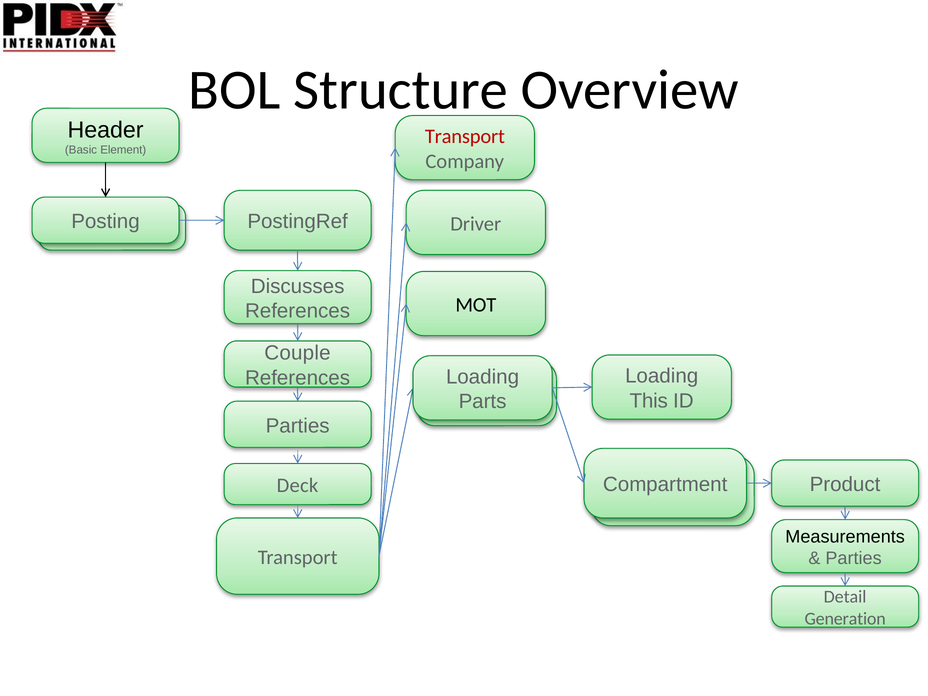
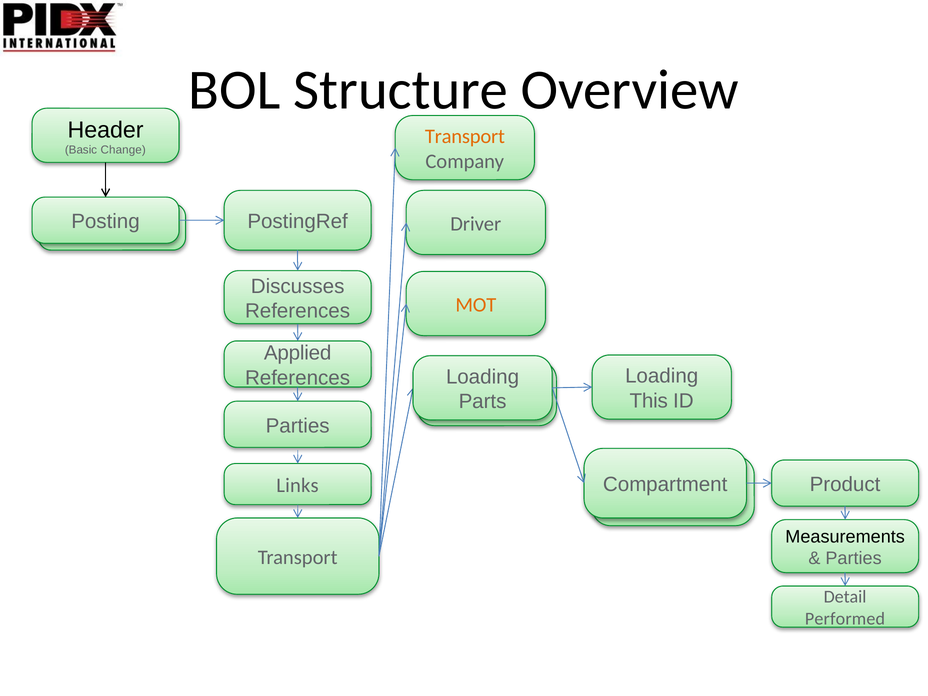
Transport at (465, 137) colour: red -> orange
Element: Element -> Change
MOT colour: black -> orange
Couple: Couple -> Applied
Deck: Deck -> Links
Generation: Generation -> Performed
